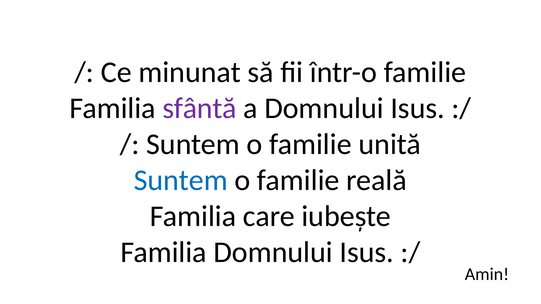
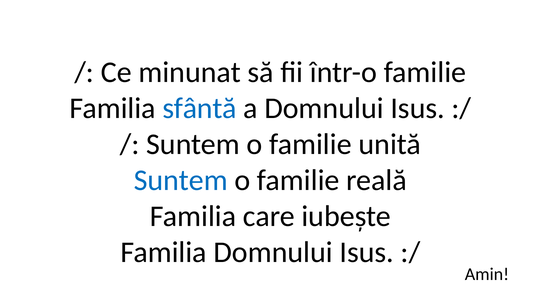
sfântă colour: purple -> blue
